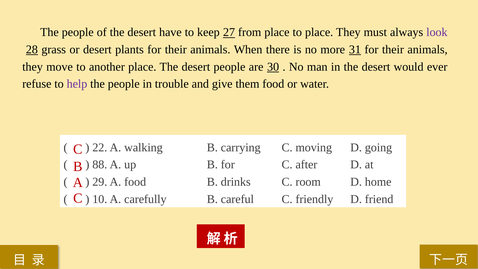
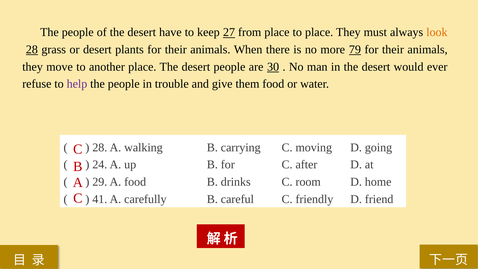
look colour: purple -> orange
31: 31 -> 79
22 at (100, 147): 22 -> 28
88: 88 -> 24
10: 10 -> 41
